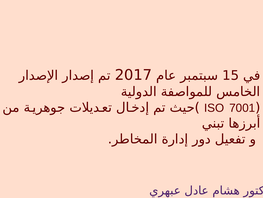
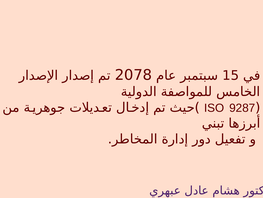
2017: 2017 -> 2078
7001: 7001 -> 9287
